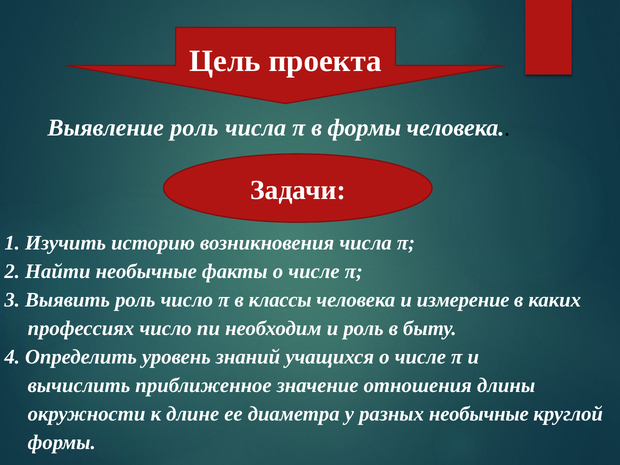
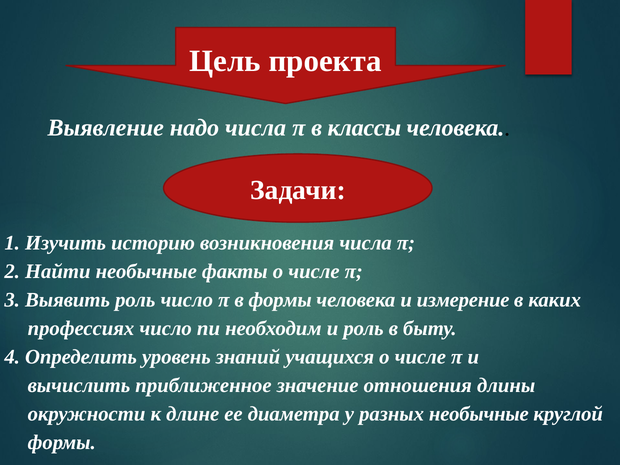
Выявление роль: роль -> надо
в формы: формы -> классы
в классы: классы -> формы
